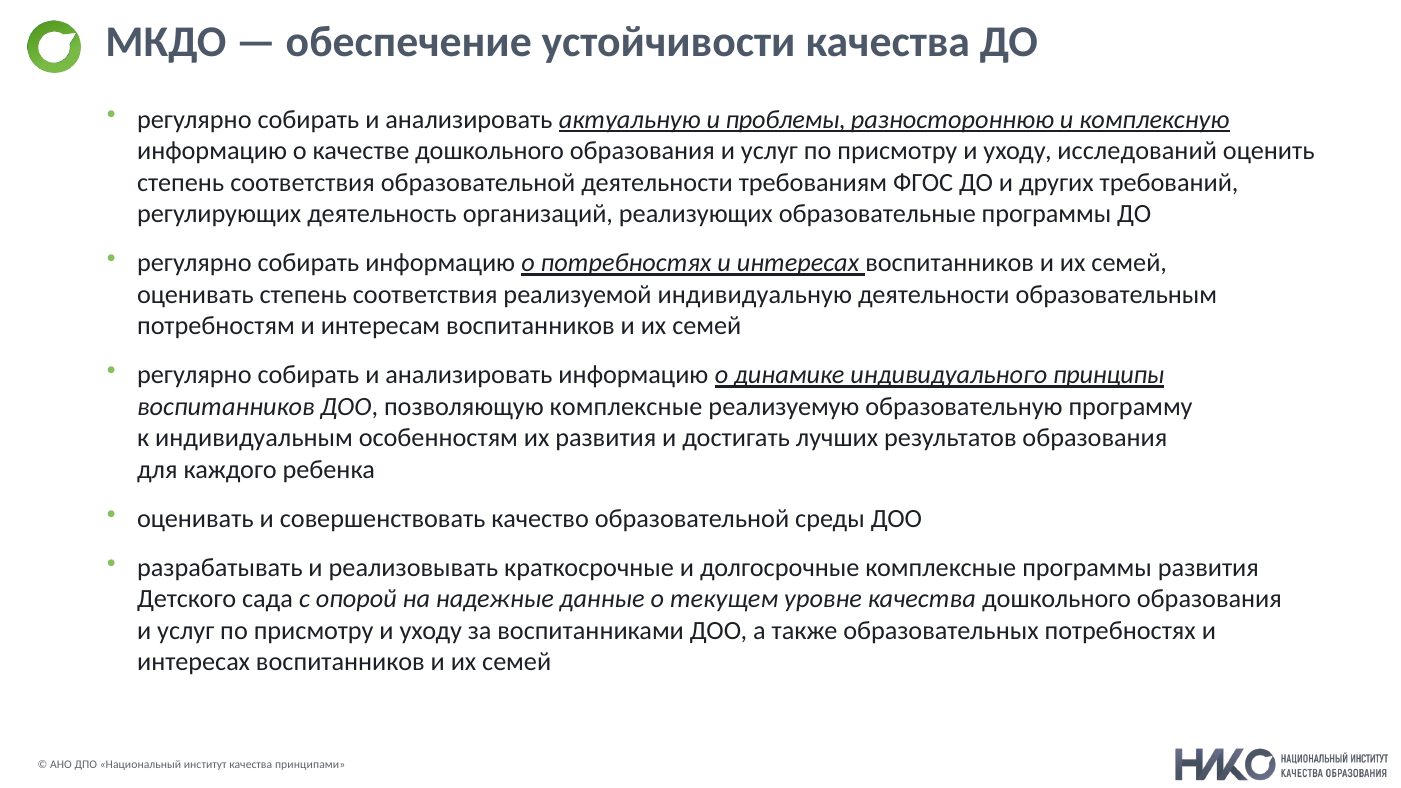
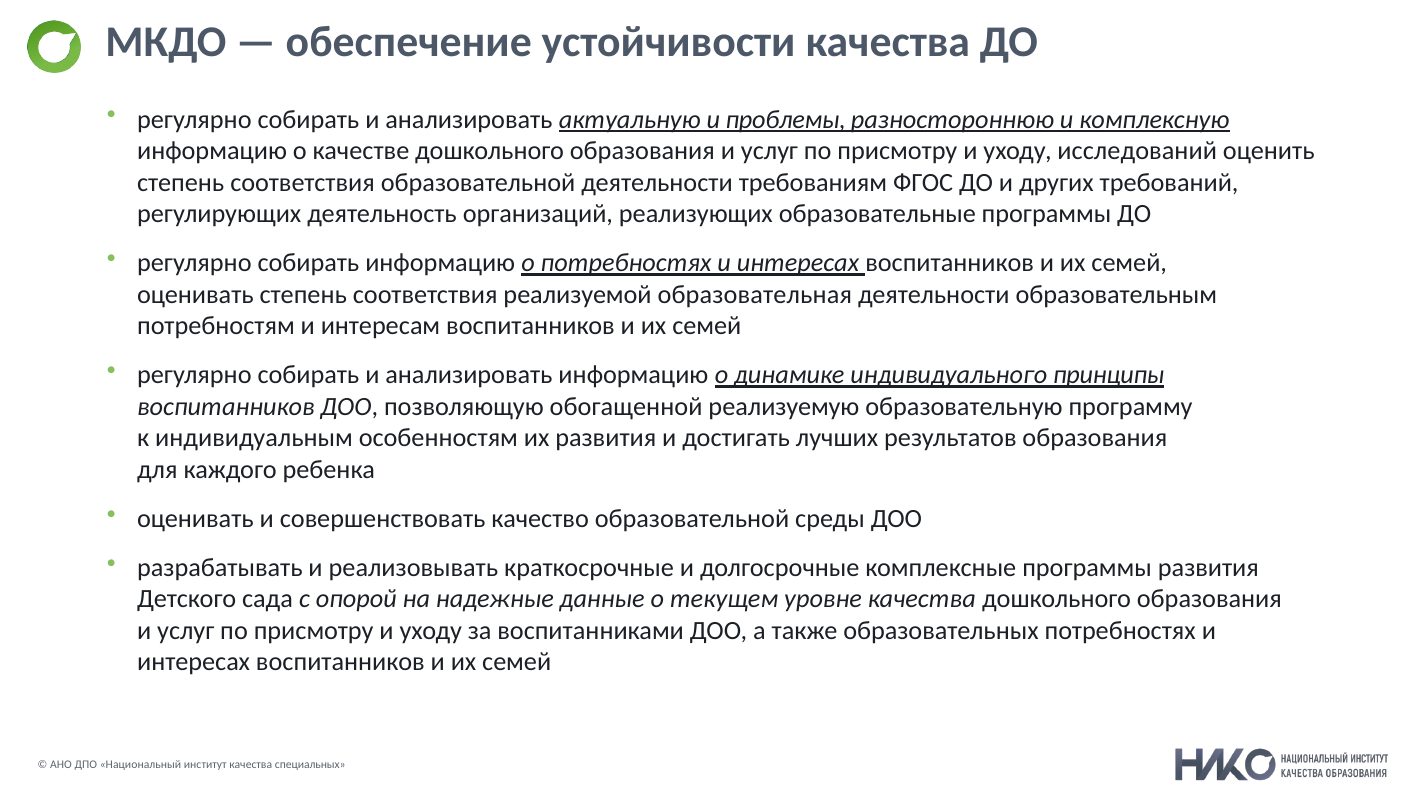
индивидуальную: индивидуальную -> образовательная
позволяющую комплексные: комплексные -> обогащенной
принципами: принципами -> специальных
